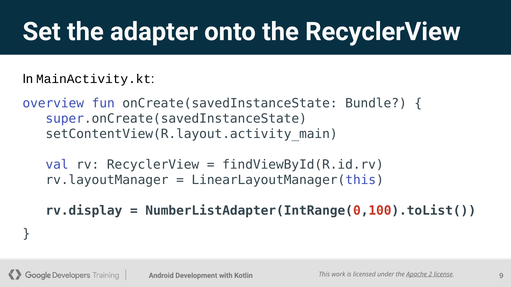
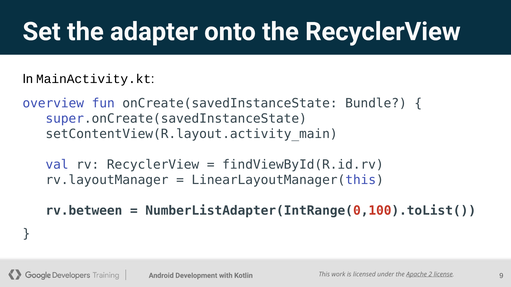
rv.display: rv.display -> rv.between
